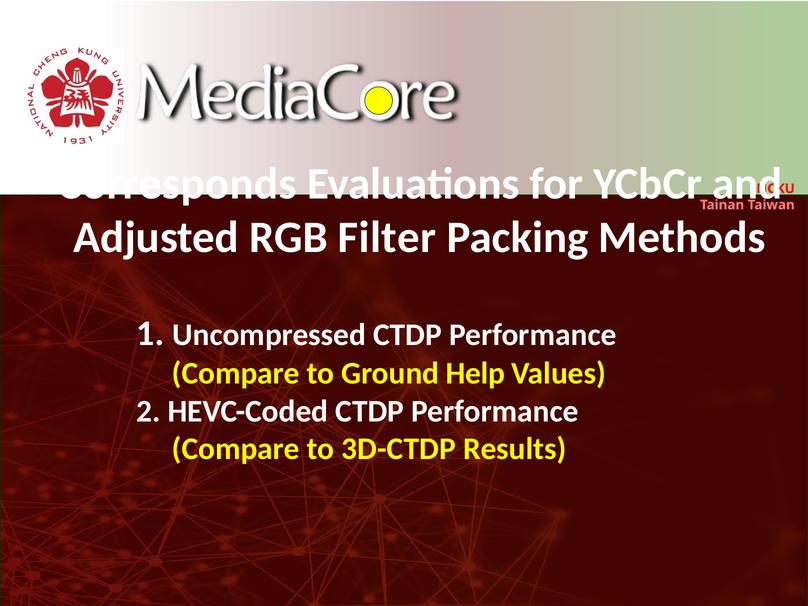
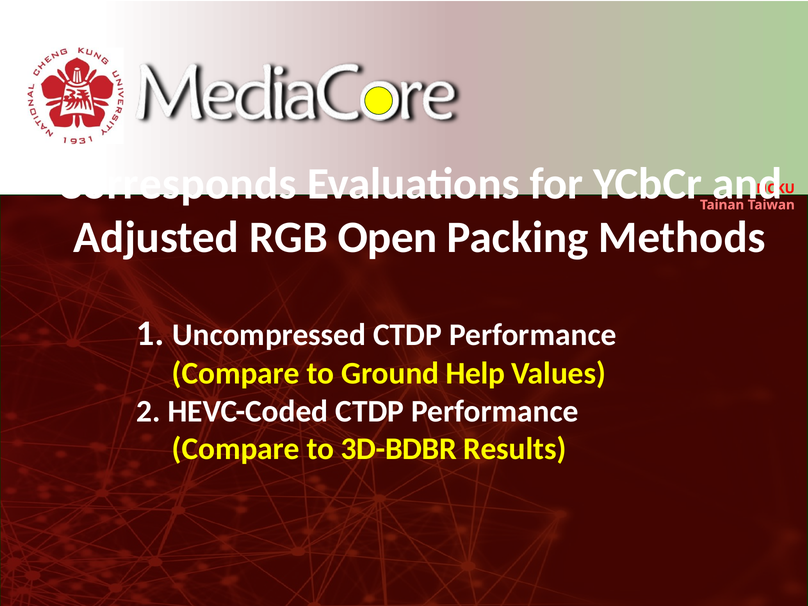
Filter: Filter -> Open
3D-CTDP: 3D-CTDP -> 3D-BDBR
